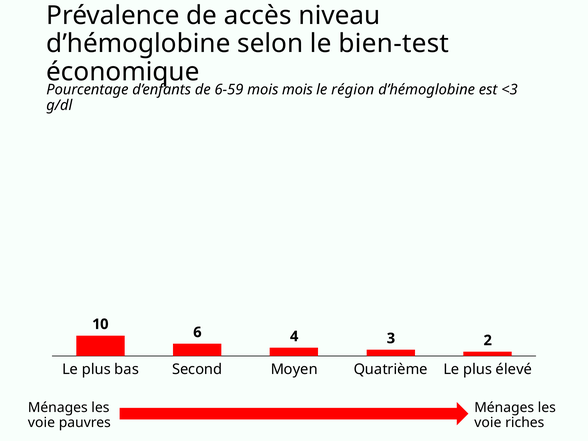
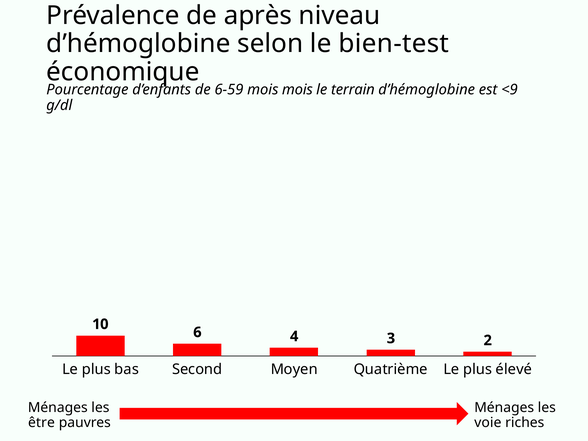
accès: accès -> après
région: région -> terrain
<3: <3 -> <9
voie at (41, 423): voie -> être
